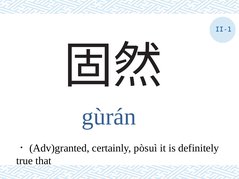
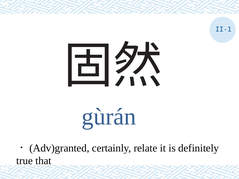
pòsuì: pòsuì -> relate
